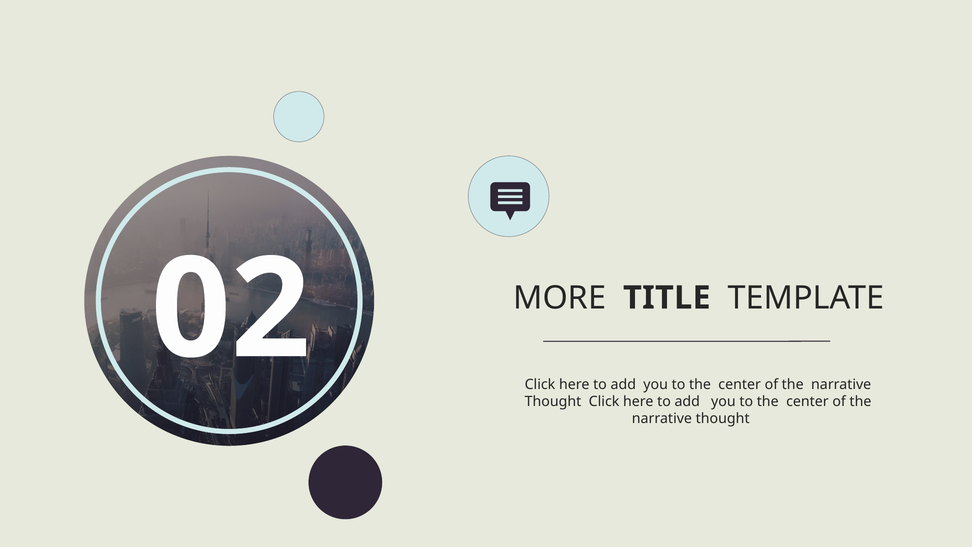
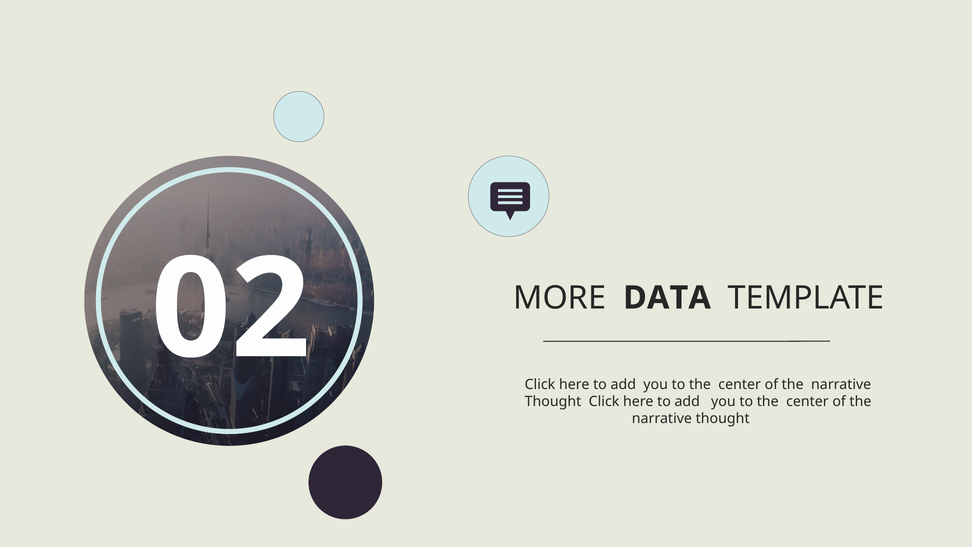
TITLE: TITLE -> DATA
